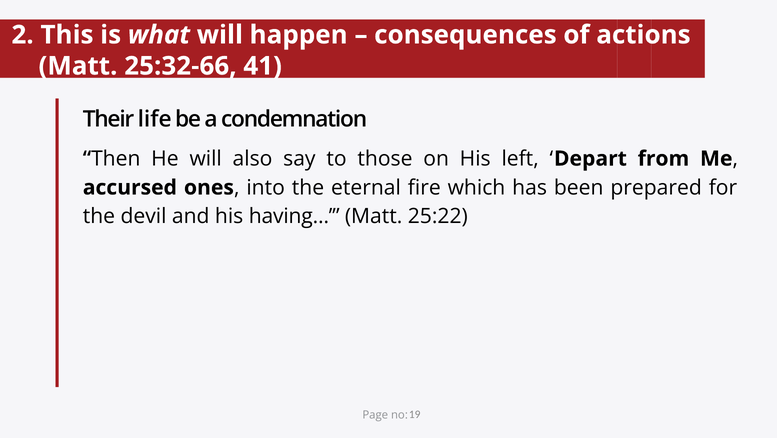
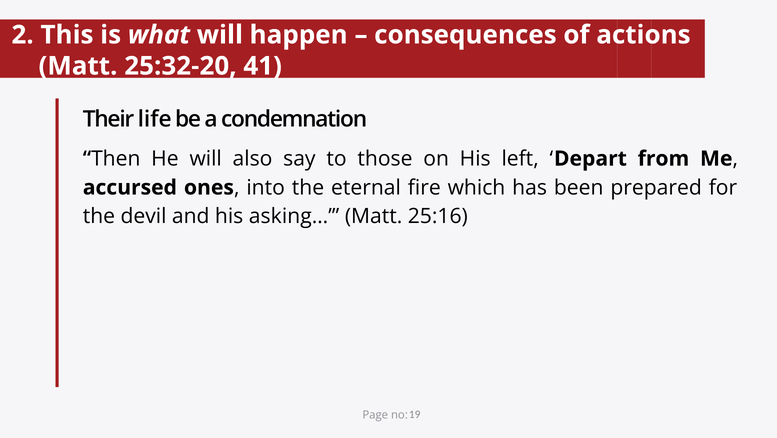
25:32-66: 25:32-66 -> 25:32-20
having…: having… -> asking…
25:22: 25:22 -> 25:16
